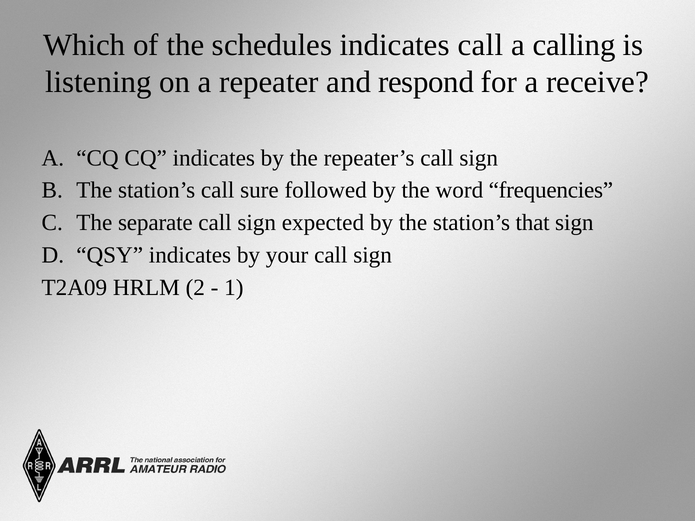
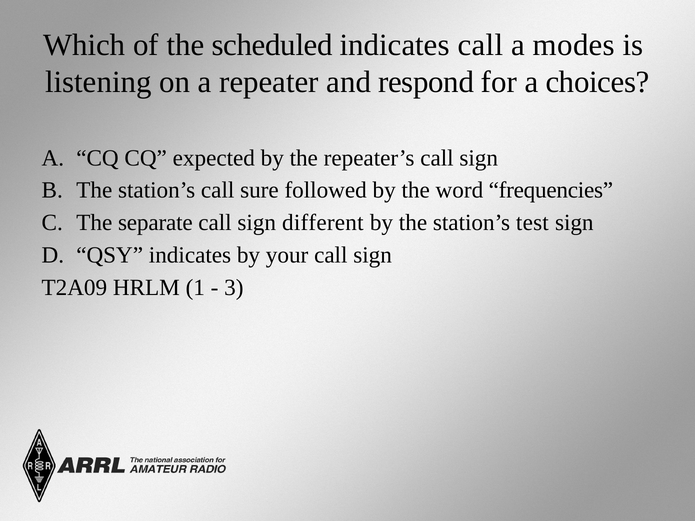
schedules: schedules -> scheduled
calling: calling -> modes
receive: receive -> choices
CQ indicates: indicates -> expected
expected: expected -> different
that: that -> test
2: 2 -> 1
1: 1 -> 3
